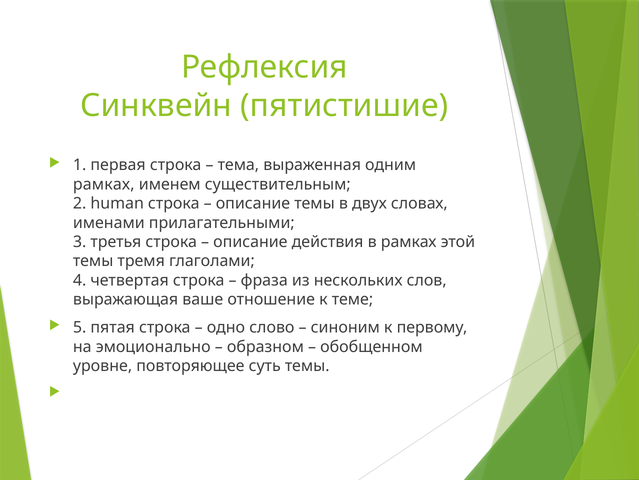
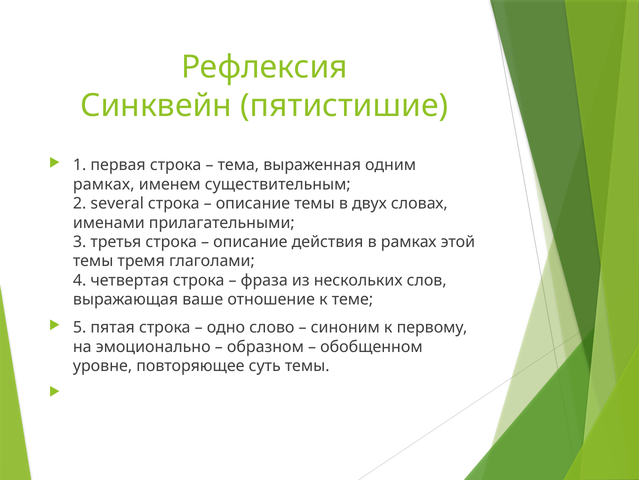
human: human -> several
